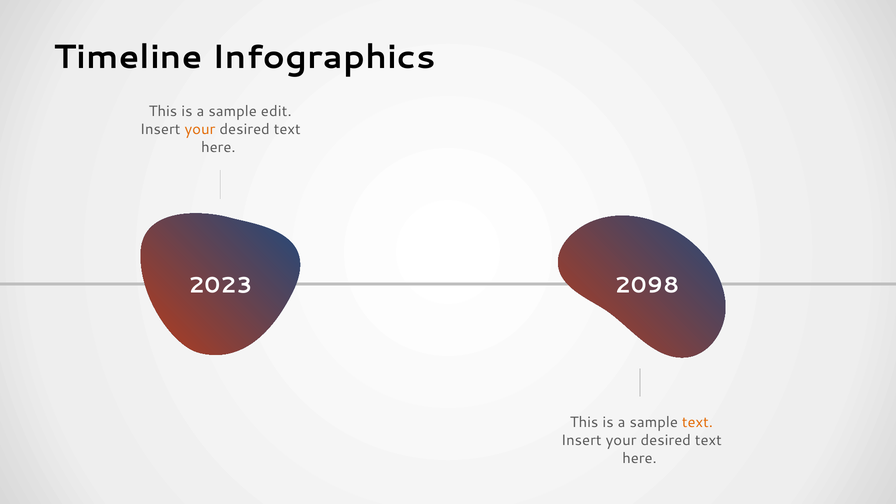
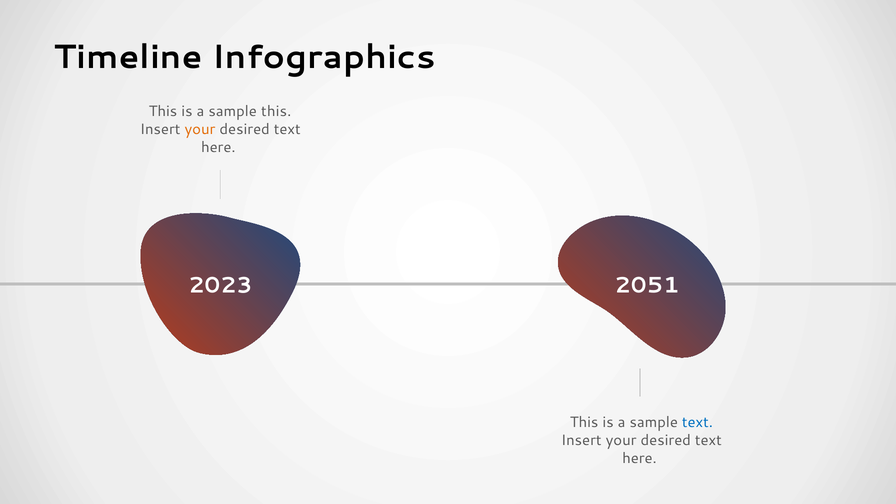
sample edit: edit -> this
2098: 2098 -> 2051
text at (697, 423) colour: orange -> blue
